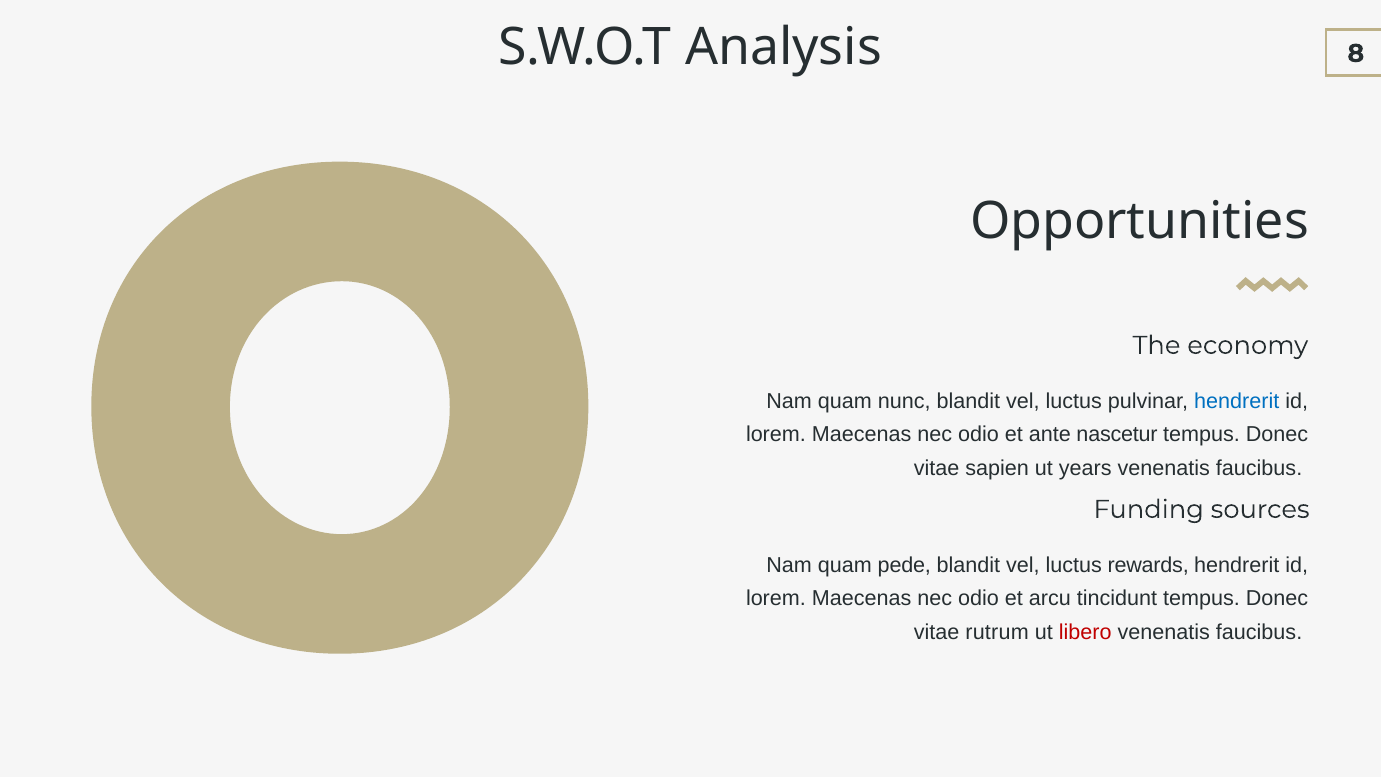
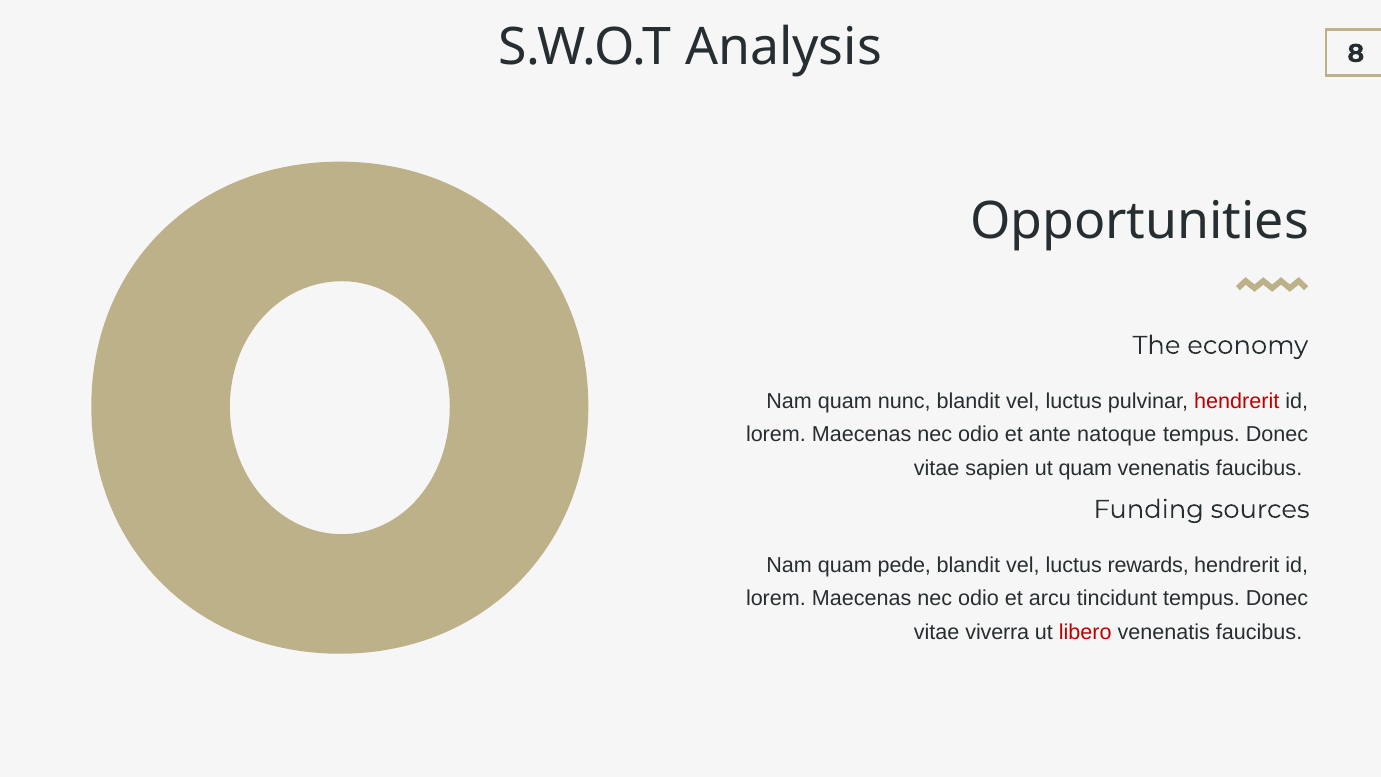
hendrerit at (1237, 401) colour: blue -> red
nascetur: nascetur -> natoque
ut years: years -> quam
rutrum: rutrum -> viverra
